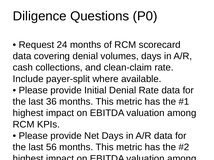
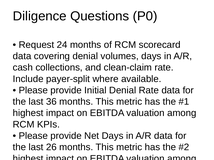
56: 56 -> 26
